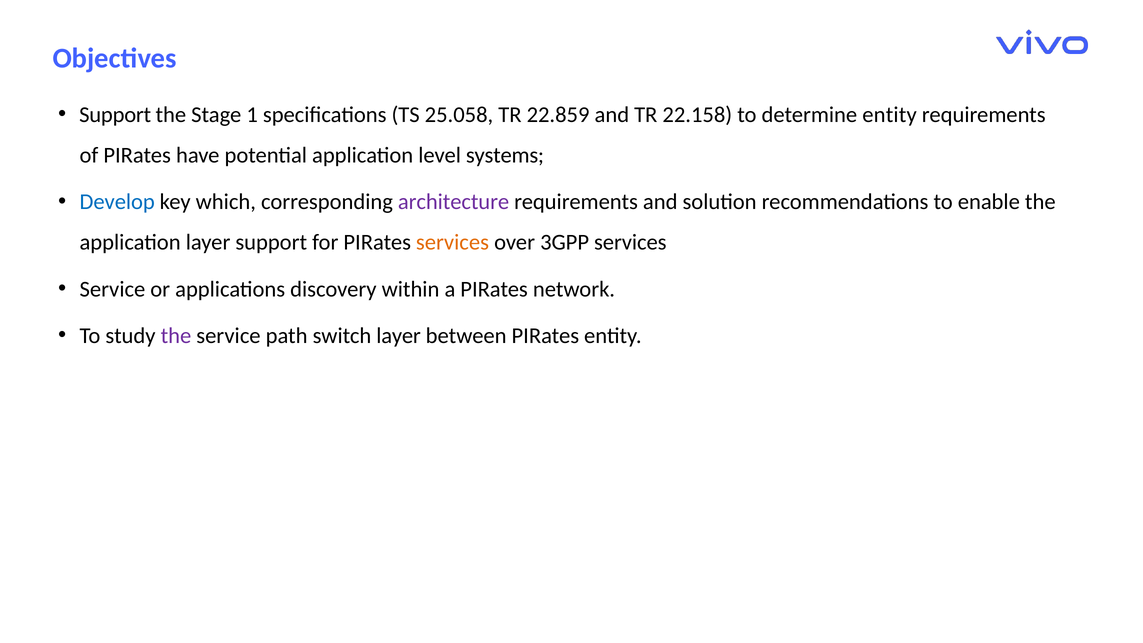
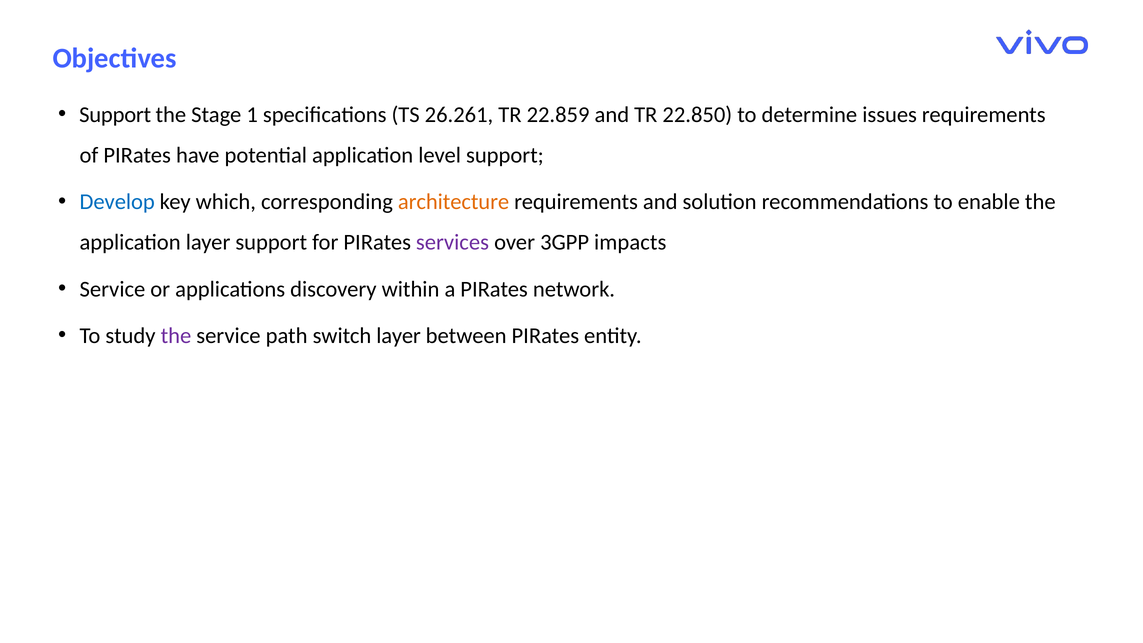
25.058: 25.058 -> 26.261
22.158: 22.158 -> 22.850
determine entity: entity -> issues
level systems: systems -> support
architecture colour: purple -> orange
services at (453, 242) colour: orange -> purple
3GPP services: services -> impacts
